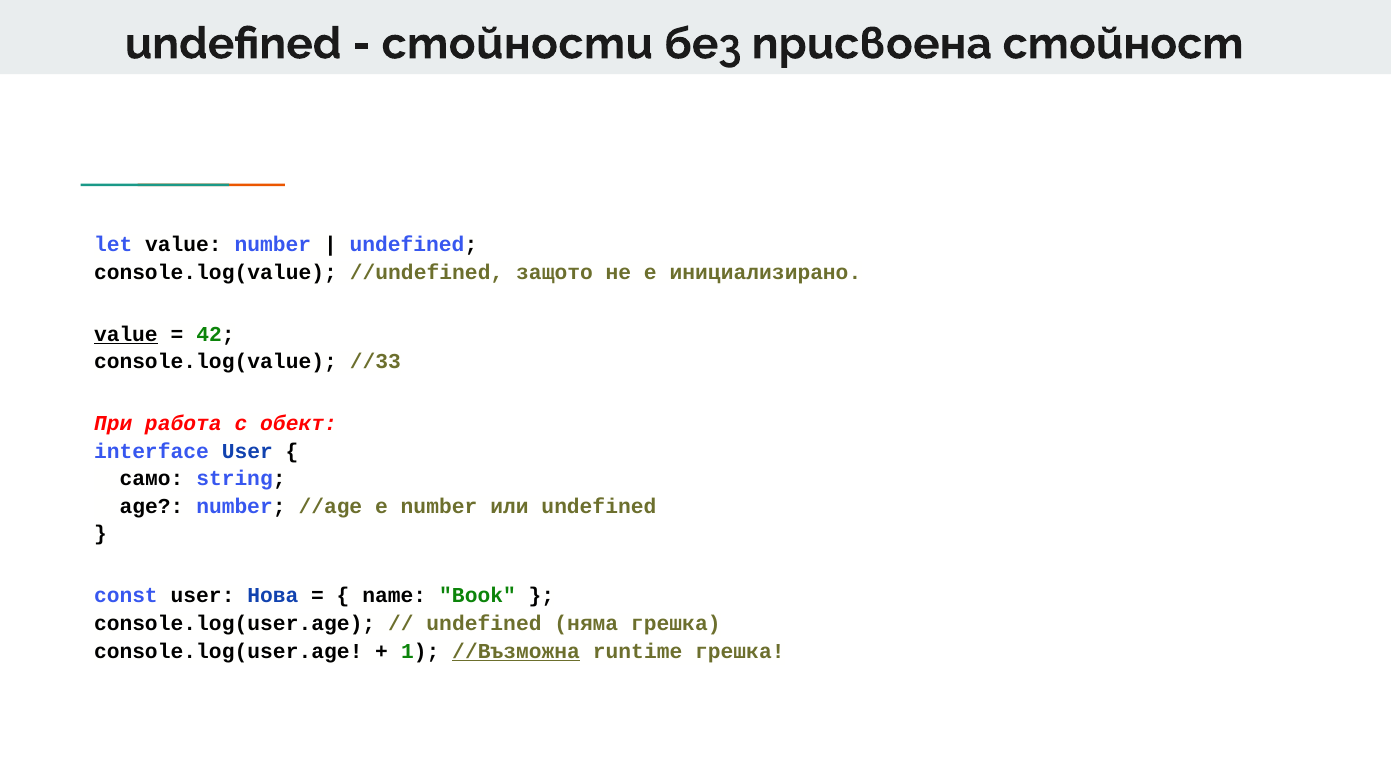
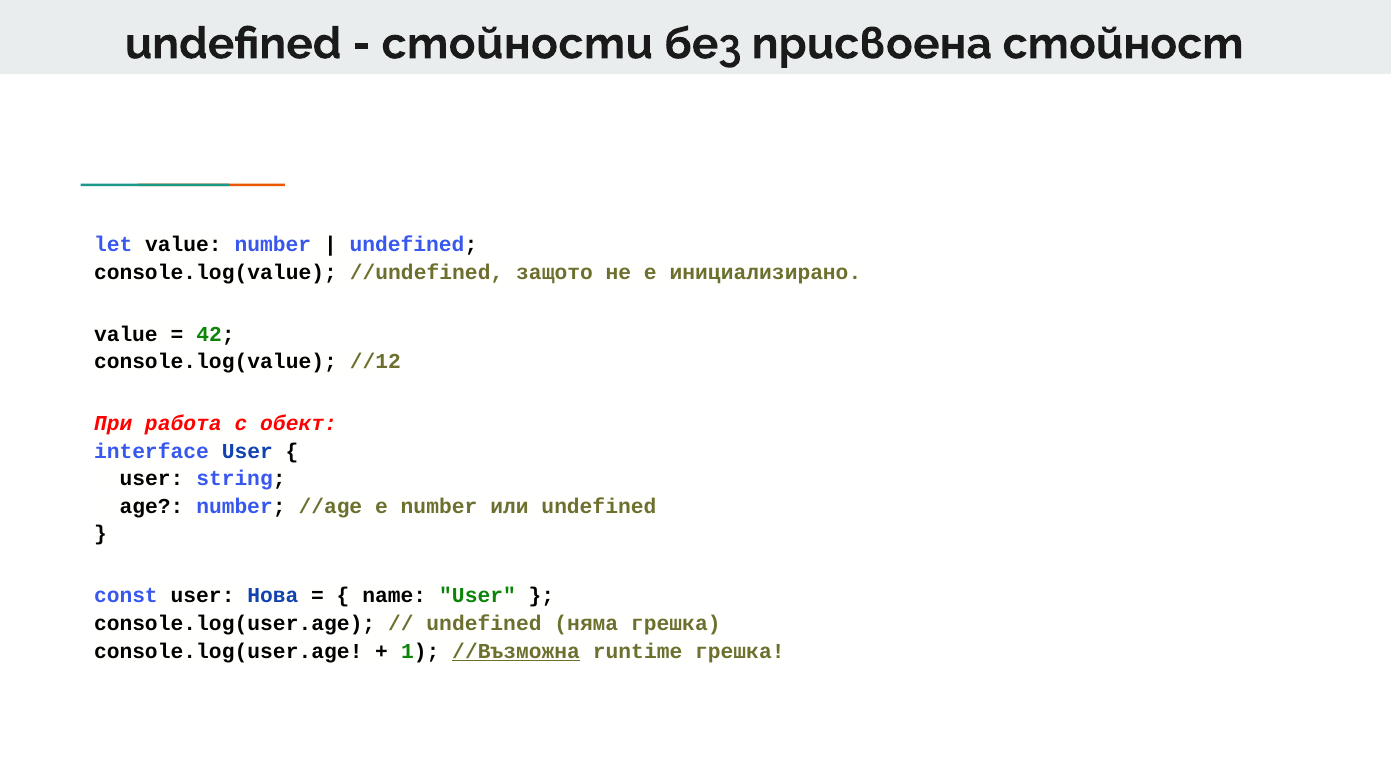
value at (126, 334) underline: present -> none
//33: //33 -> //12
само at (151, 478): само -> user
name Book: Book -> User
